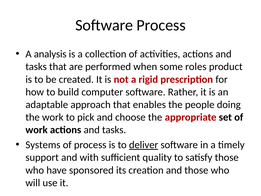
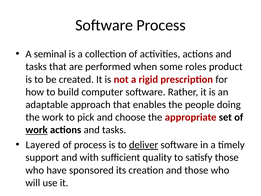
analysis: analysis -> seminal
work at (37, 130) underline: none -> present
Systems: Systems -> Layered
